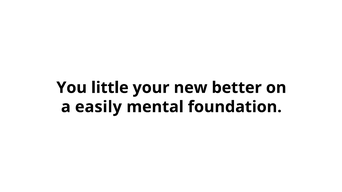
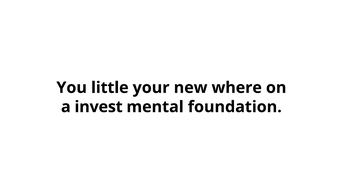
better: better -> where
easily: easily -> invest
